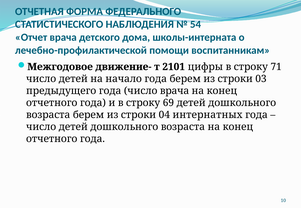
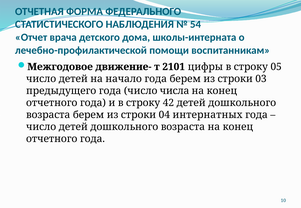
71: 71 -> 05
число врача: врача -> числа
69: 69 -> 42
